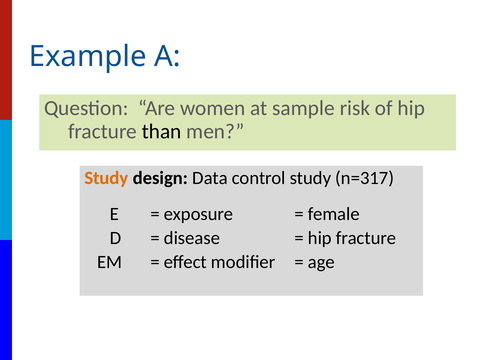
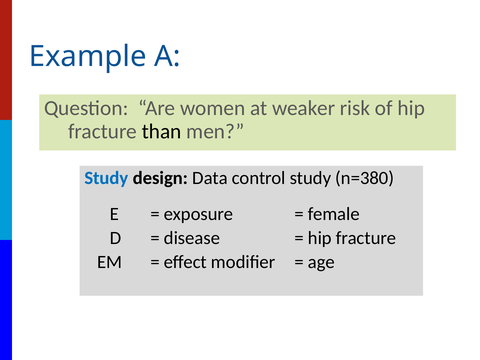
sample: sample -> weaker
Study at (106, 178) colour: orange -> blue
n=317: n=317 -> n=380
